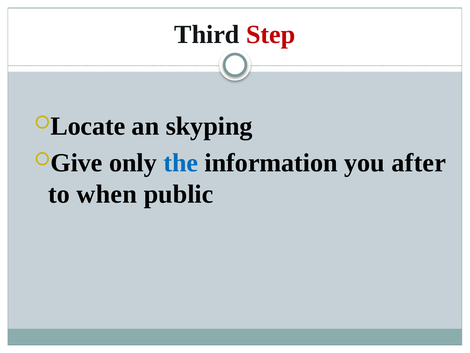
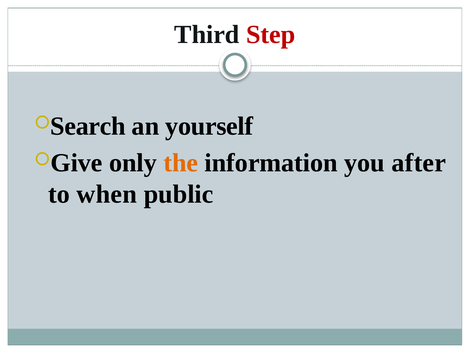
Locate: Locate -> Search
skyping: skyping -> yourself
the colour: blue -> orange
